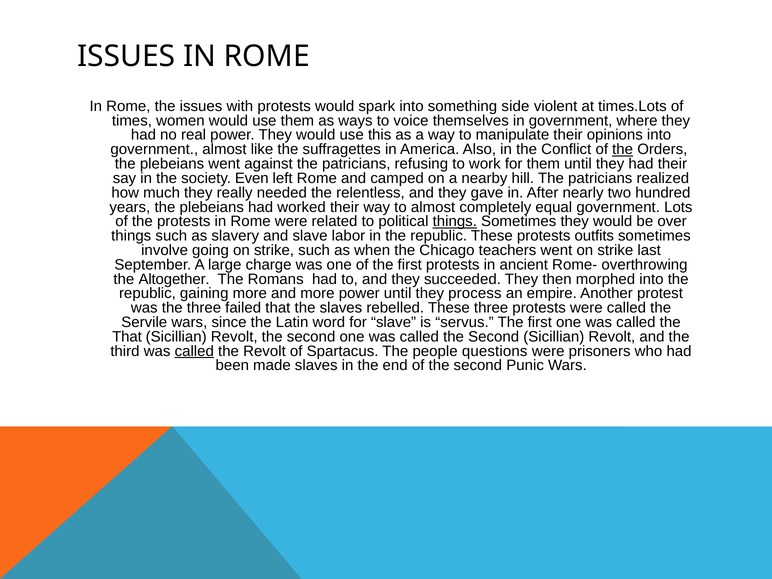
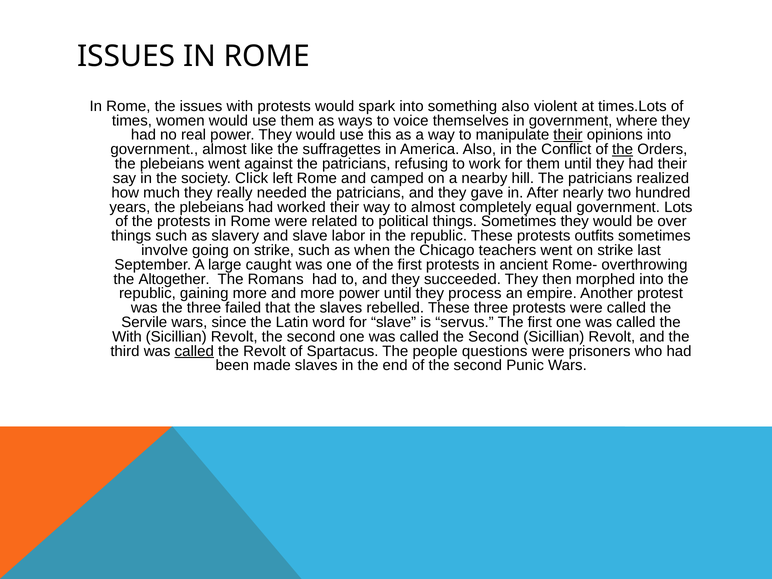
something side: side -> also
their at (568, 135) underline: none -> present
Even: Even -> Click
needed the relentless: relentless -> patricians
things at (455, 221) underline: present -> none
charge: charge -> caught
That at (127, 337): That -> With
